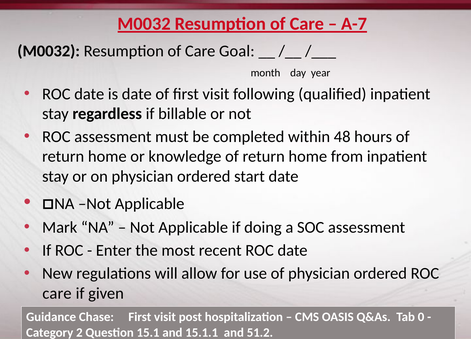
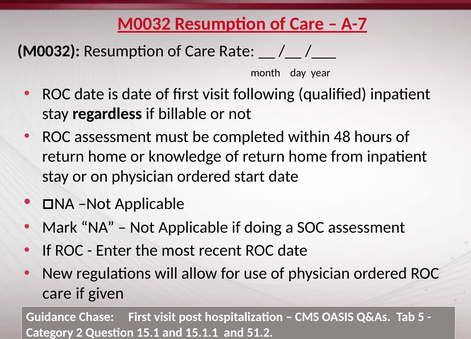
Goal: Goal -> Rate
0: 0 -> 5
